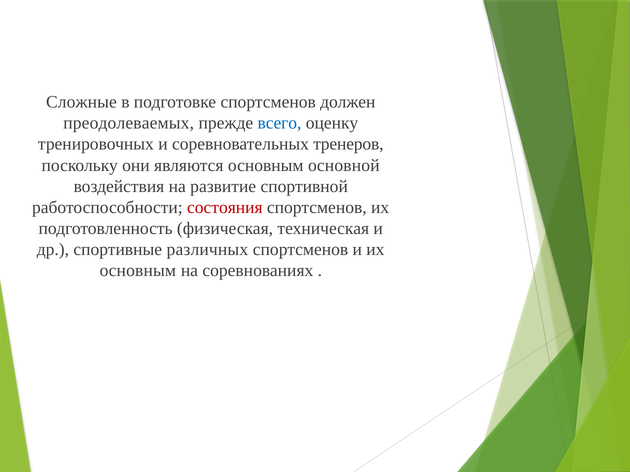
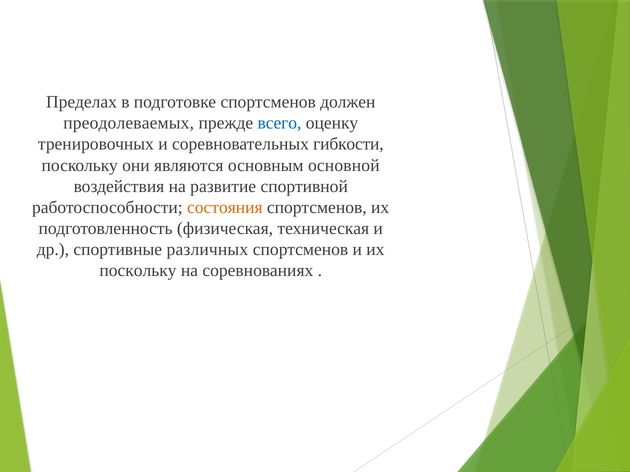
Сложные: Сложные -> Пределах
тренеров: тренеров -> гибкости
состояния colour: red -> orange
основным at (138, 271): основным -> поскольку
